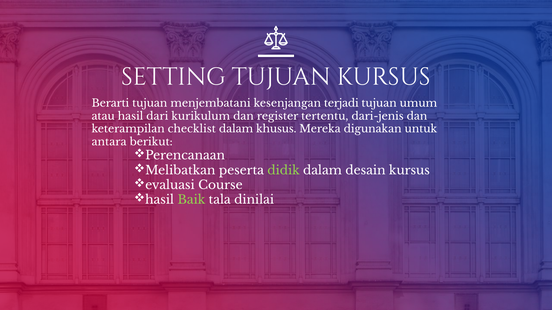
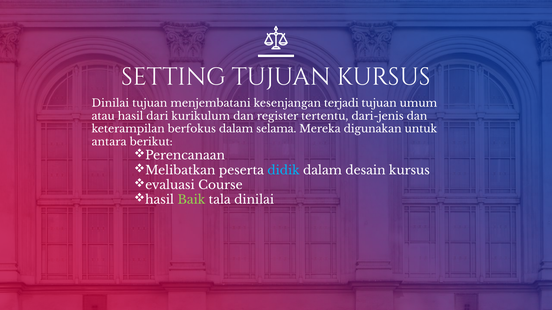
Berarti at (110, 104): Berarti -> Dinilai
checklist: checklist -> berfokus
khusus: khusus -> selama
didik colour: light green -> light blue
